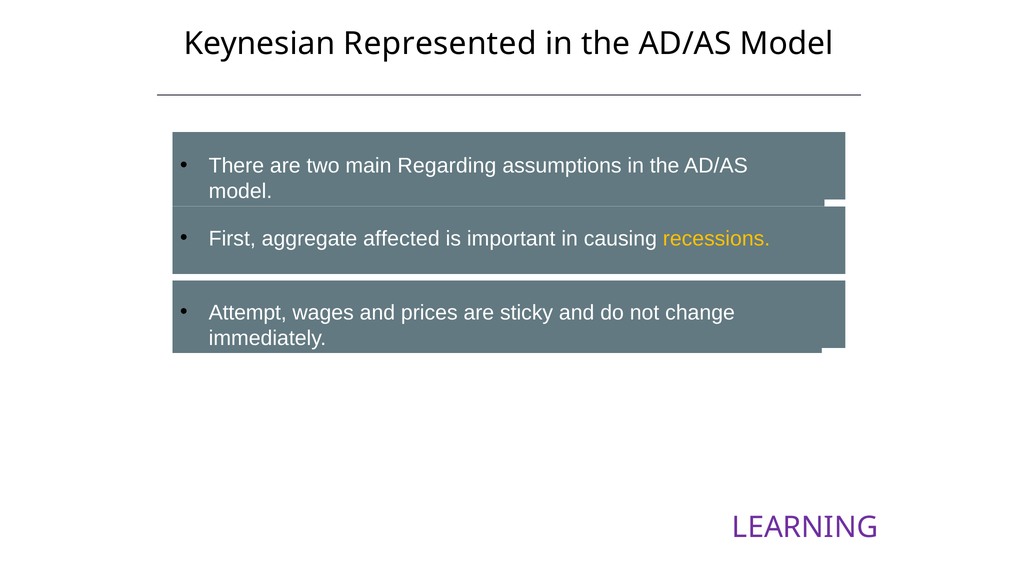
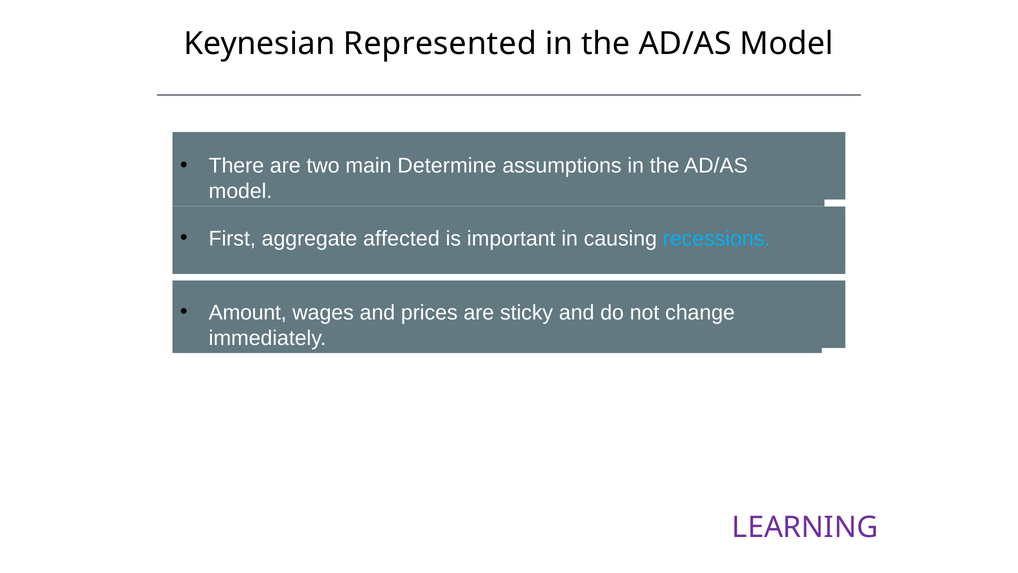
Regarding: Regarding -> Determine
recessions colour: yellow -> light blue
Attempt: Attempt -> Amount
